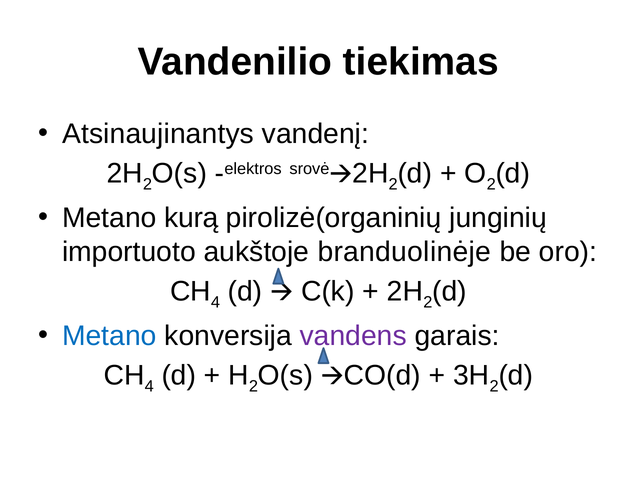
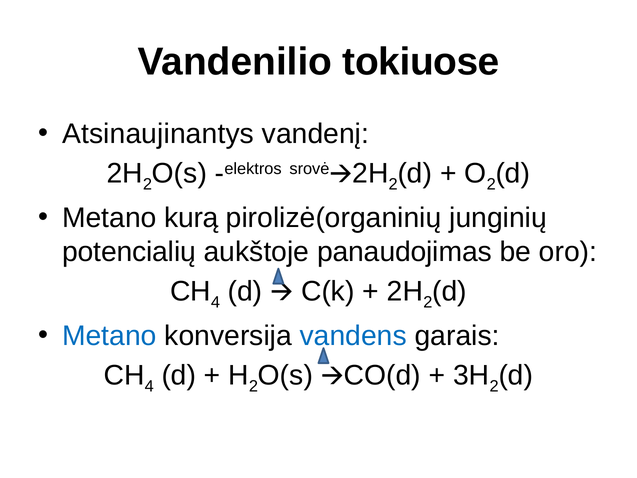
tiekimas: tiekimas -> tokiuose
importuoto: importuoto -> potencialių
branduolinėje: branduolinėje -> panaudojimas
vandens colour: purple -> blue
